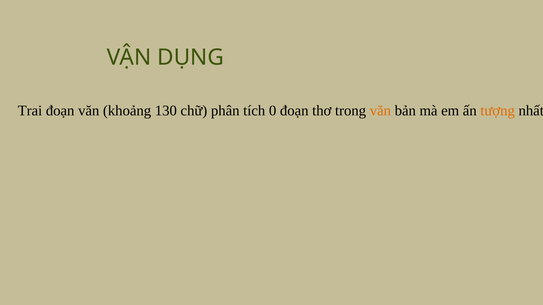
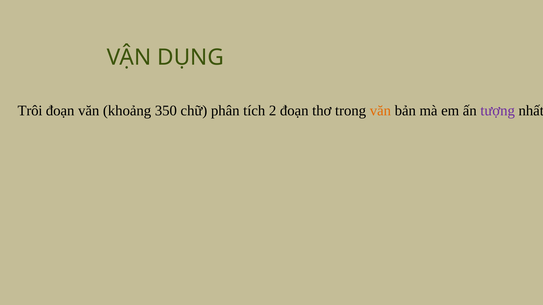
Trai: Trai -> Trôi
130: 130 -> 350
0: 0 -> 2
tượng colour: orange -> purple
